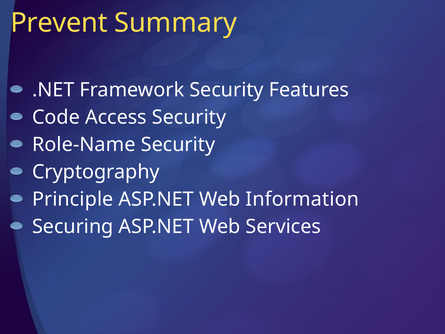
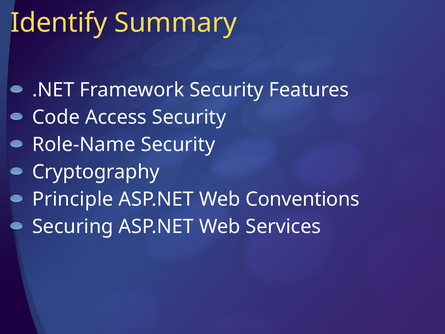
Prevent: Prevent -> Identify
Information: Information -> Conventions
